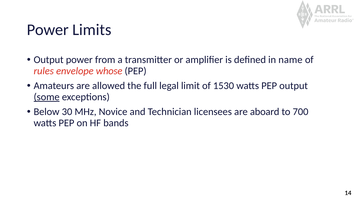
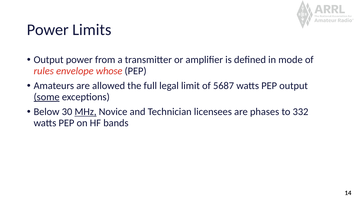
name: name -> mode
1530: 1530 -> 5687
MHz underline: none -> present
aboard: aboard -> phases
700: 700 -> 332
